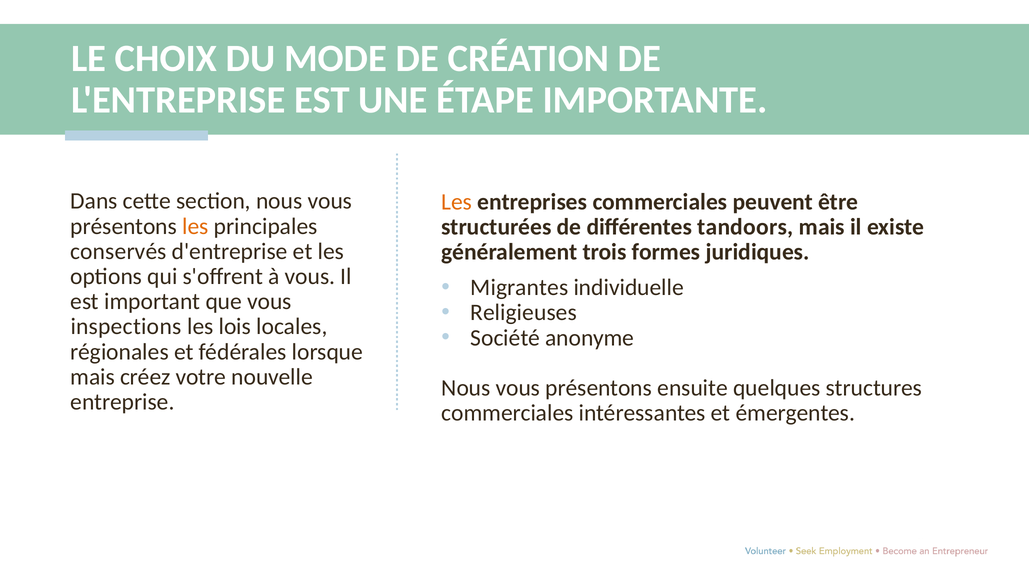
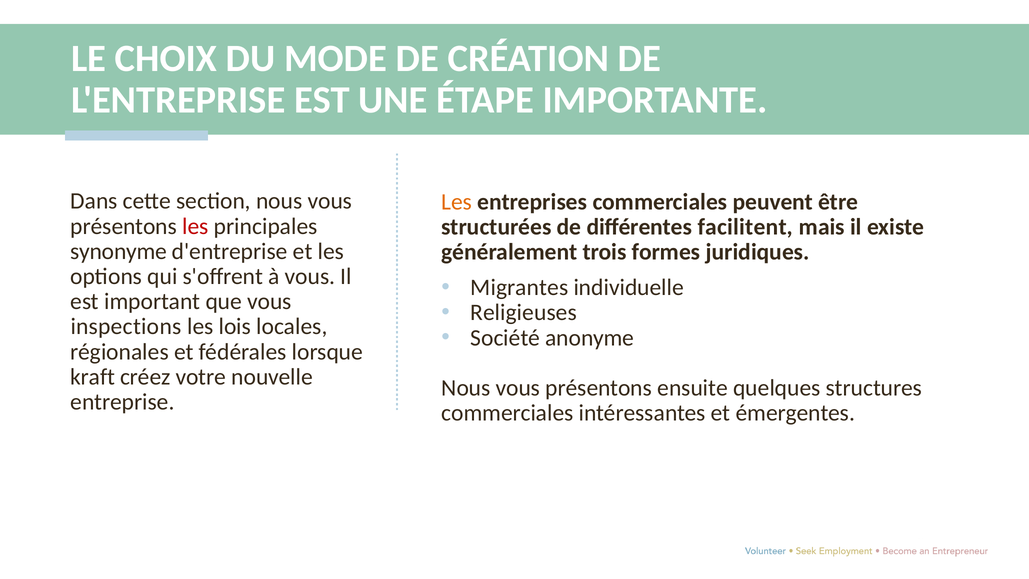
les at (195, 226) colour: orange -> red
tandoors: tandoors -> facilitent
conservés: conservés -> synonyme
mais at (93, 377): mais -> kraft
